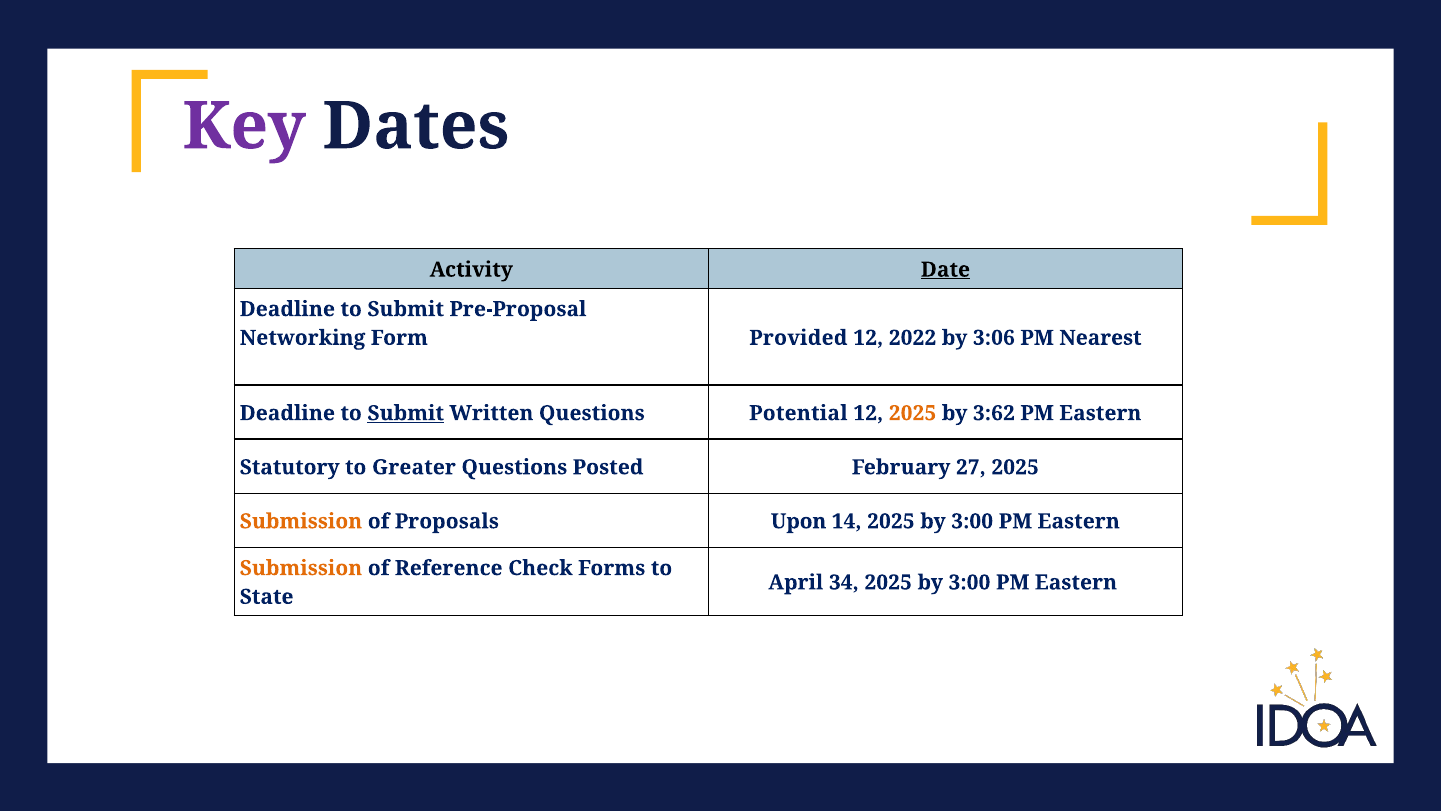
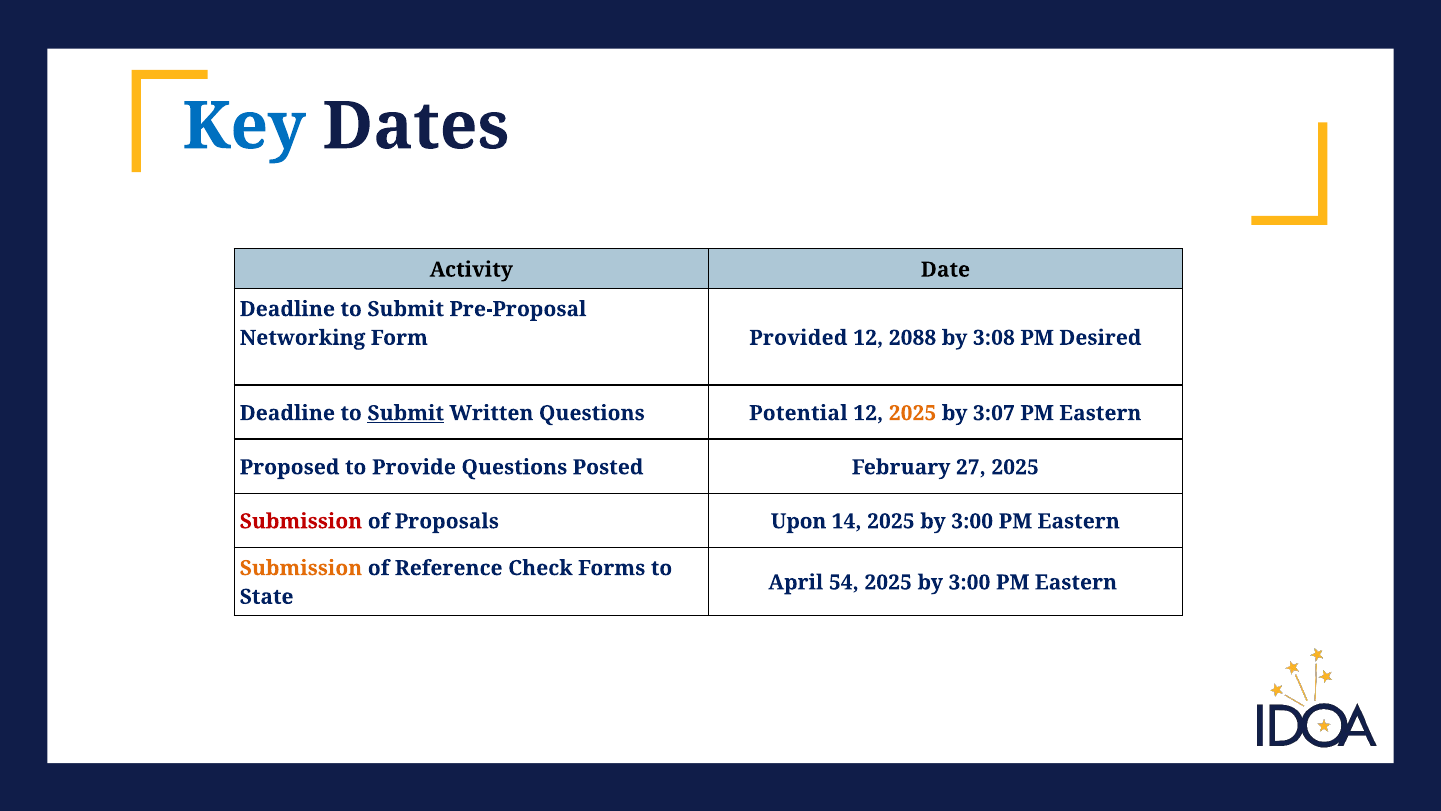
Key colour: purple -> blue
Date underline: present -> none
2022: 2022 -> 2088
3:06: 3:06 -> 3:08
Nearest: Nearest -> Desired
3:62: 3:62 -> 3:07
Statutory: Statutory -> Proposed
Greater: Greater -> Provide
Submission at (301, 521) colour: orange -> red
34: 34 -> 54
